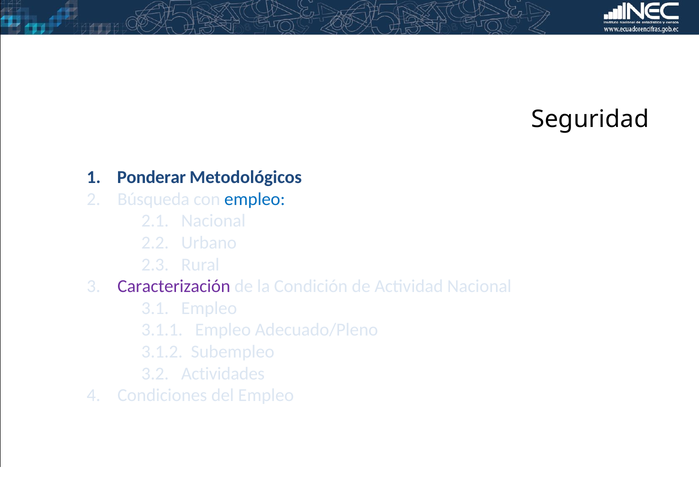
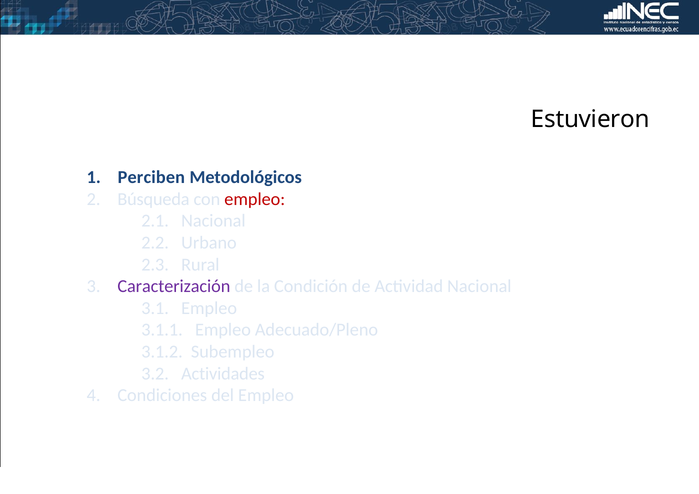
Seguridad: Seguridad -> Estuvieron
Ponderar: Ponderar -> Perciben
empleo at (255, 199) colour: blue -> red
